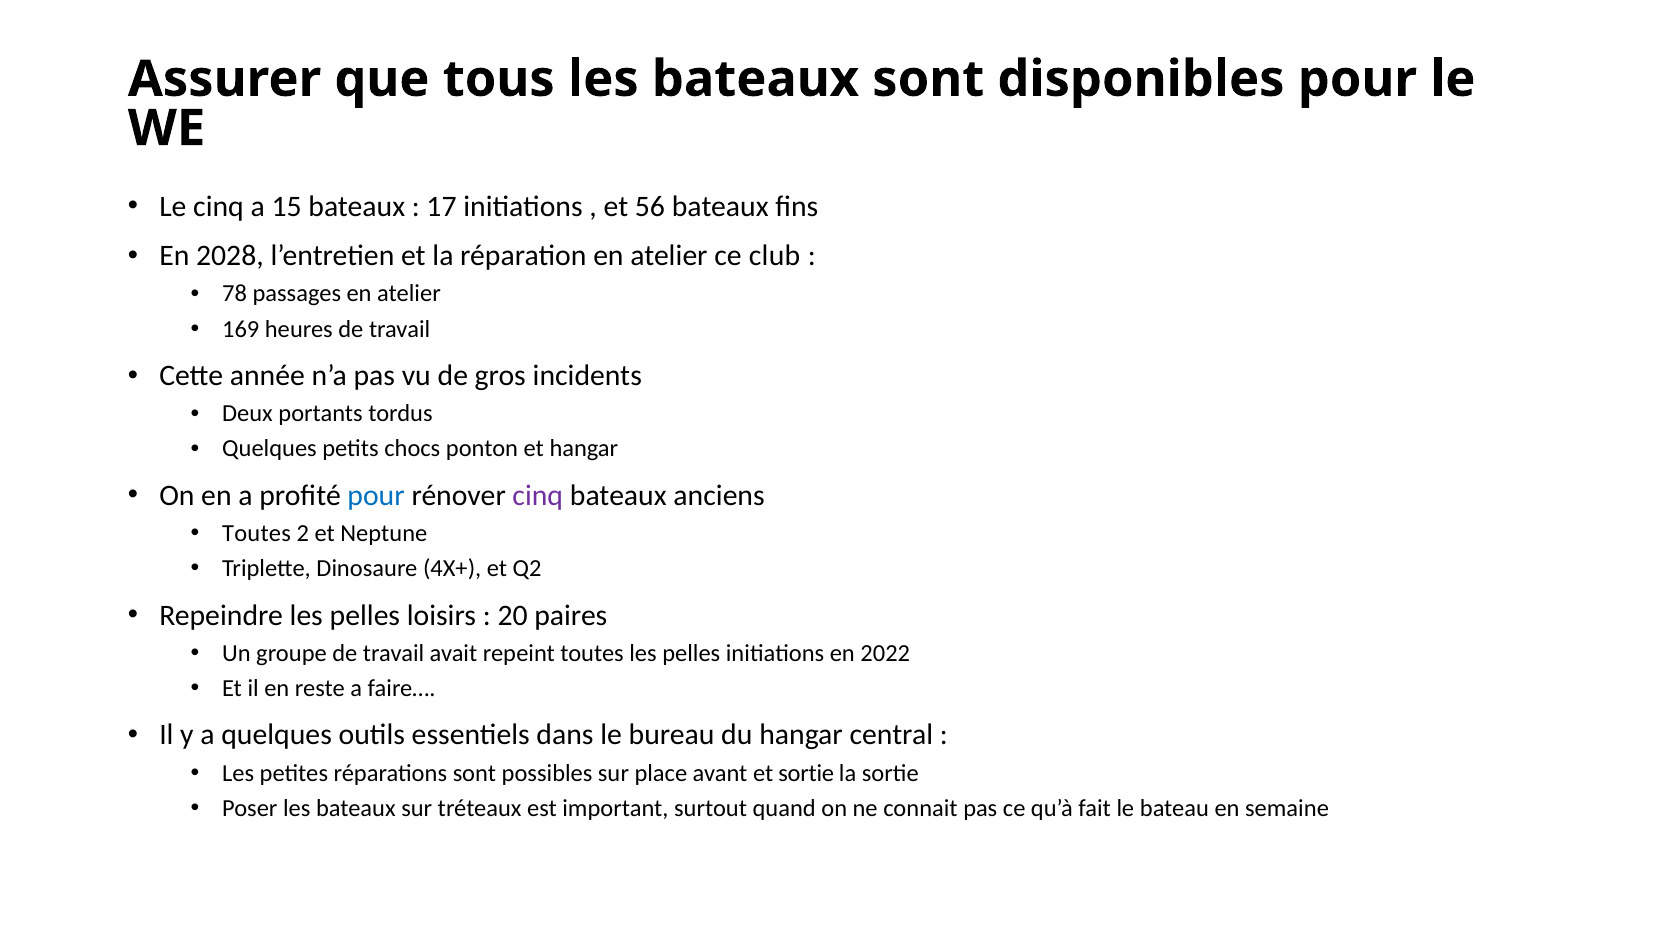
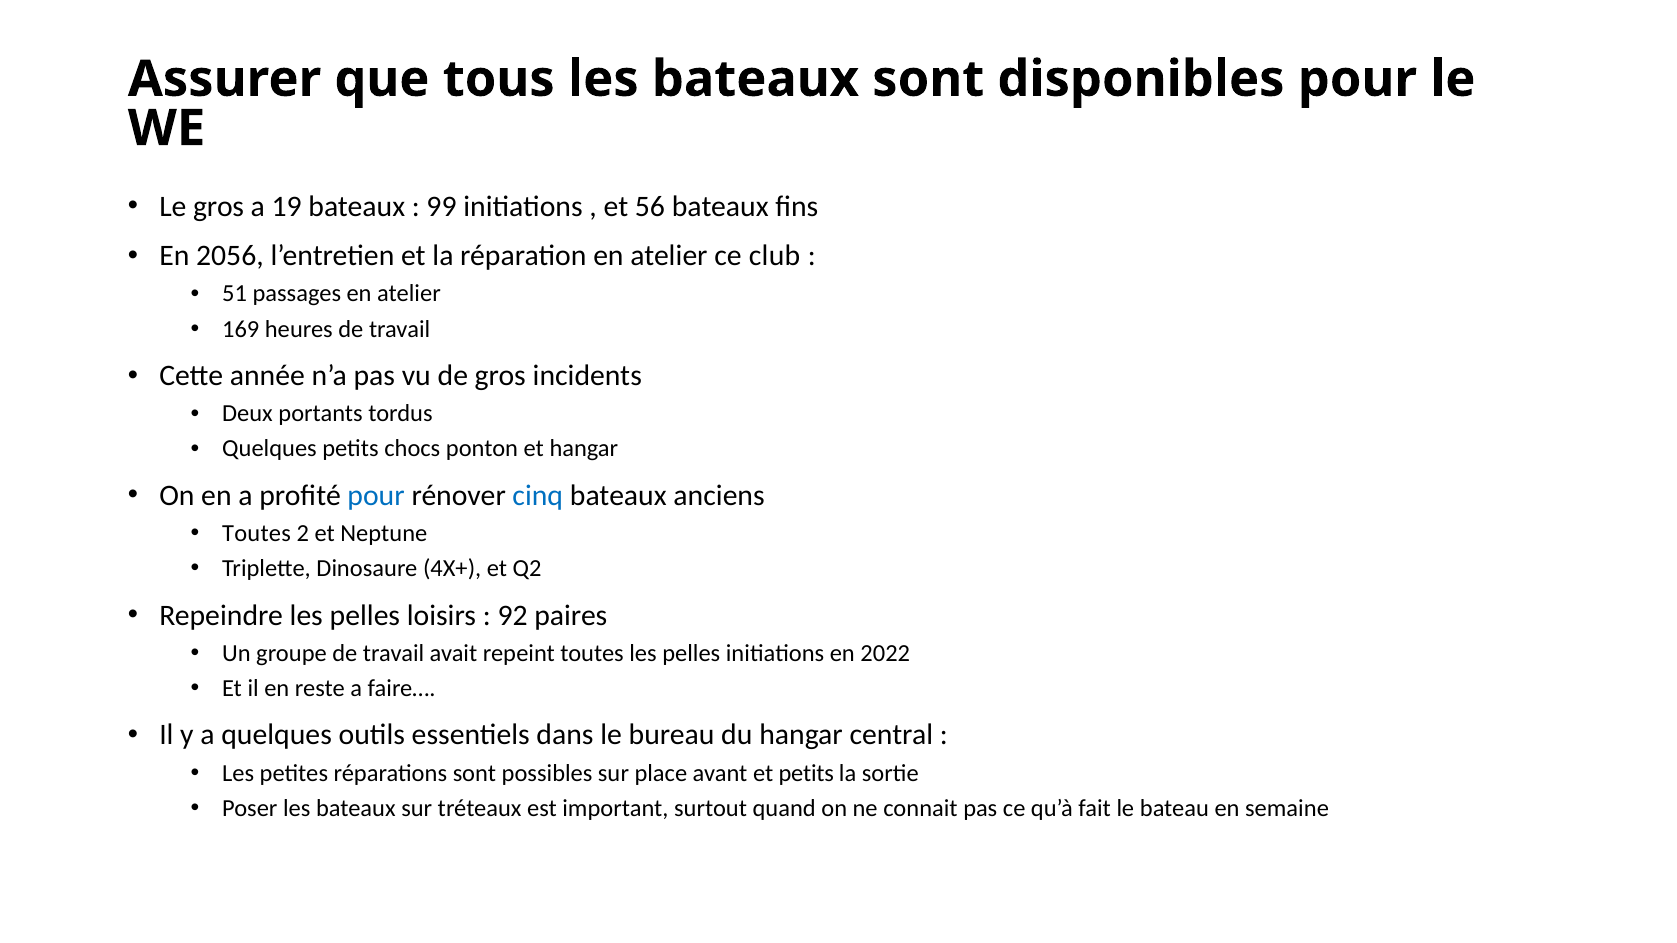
Le cinq: cinq -> gros
15: 15 -> 19
17: 17 -> 99
2028: 2028 -> 2056
78: 78 -> 51
cinq at (538, 496) colour: purple -> blue
20: 20 -> 92
et sortie: sortie -> petits
